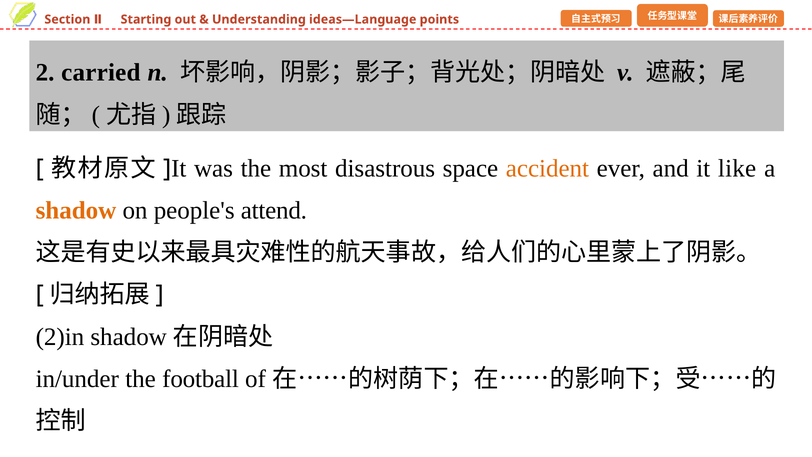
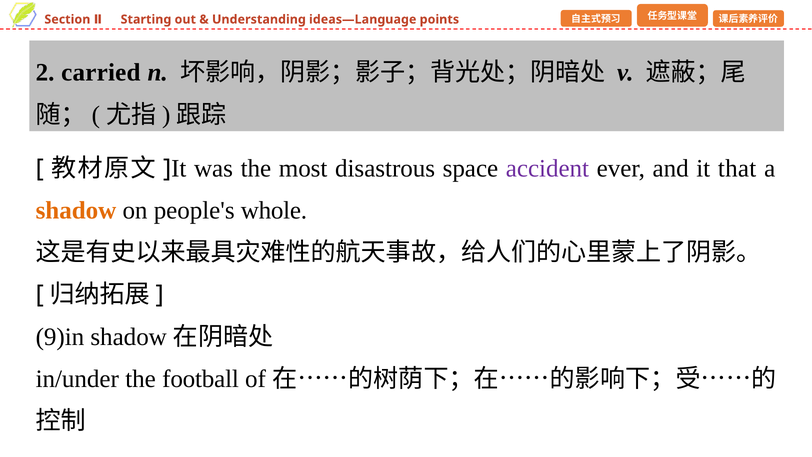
accident colour: orange -> purple
like: like -> that
attend: attend -> whole
2)in: 2)in -> 9)in
